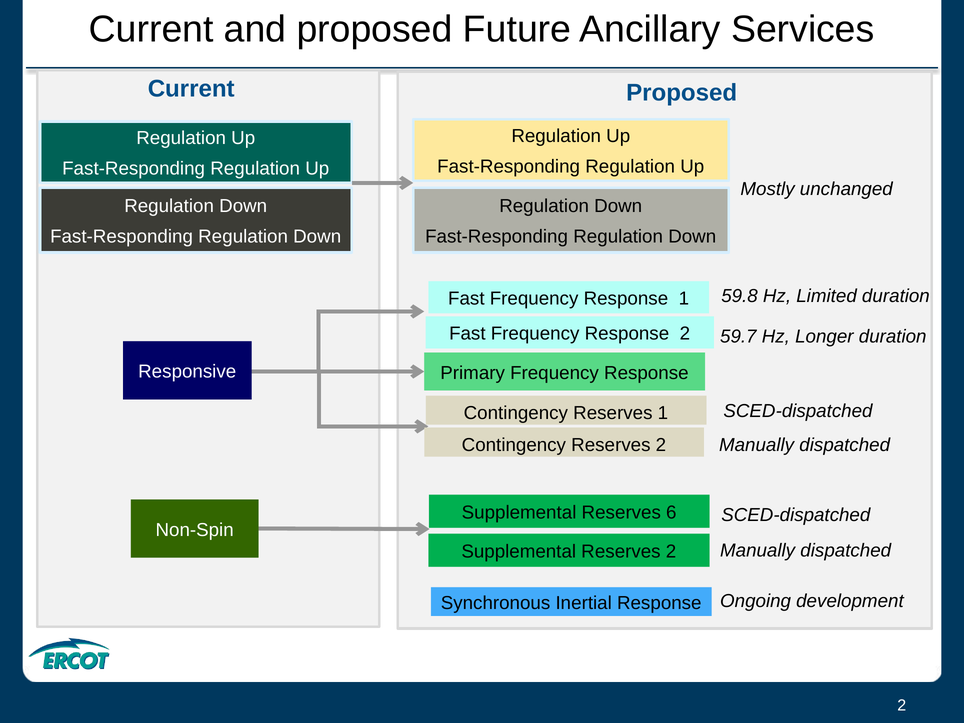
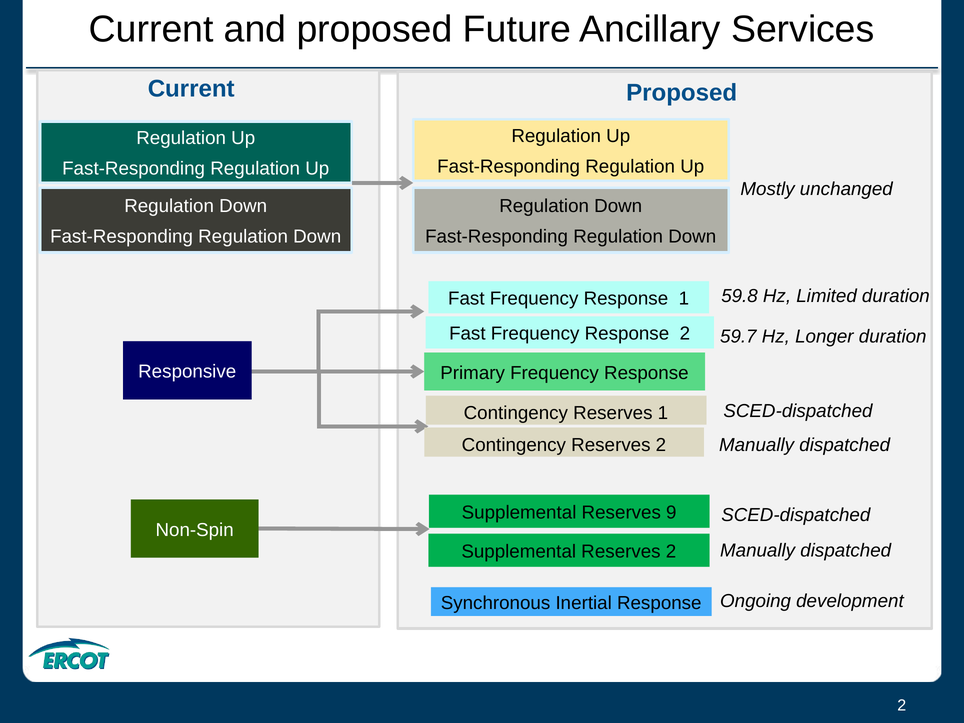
6: 6 -> 9
